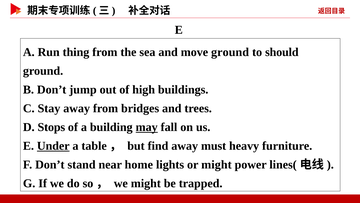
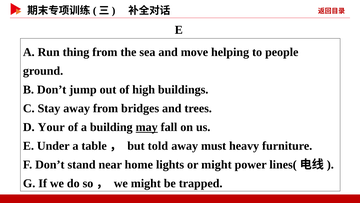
move ground: ground -> helping
should: should -> people
Stops: Stops -> Your
Under underline: present -> none
find: find -> told
